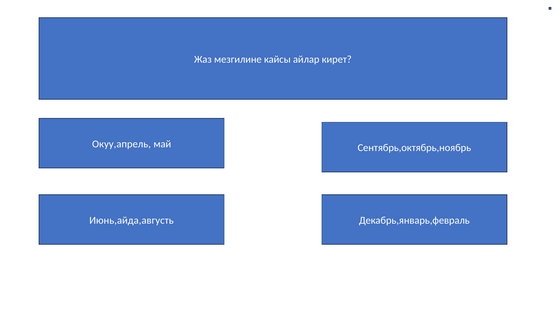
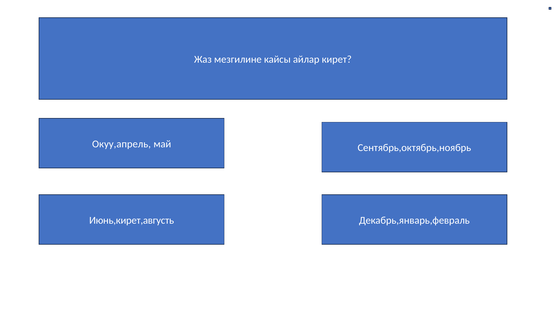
Июнь,айда,августь: Июнь,айда,августь -> Июнь,кирет,августь
